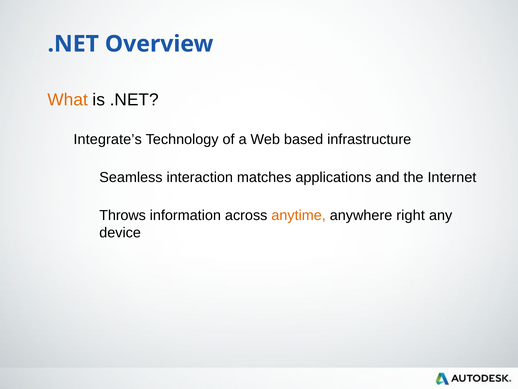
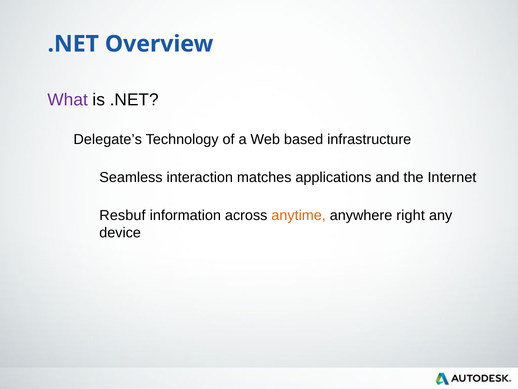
What colour: orange -> purple
Integrate’s: Integrate’s -> Delegate’s
Throws: Throws -> Resbuf
